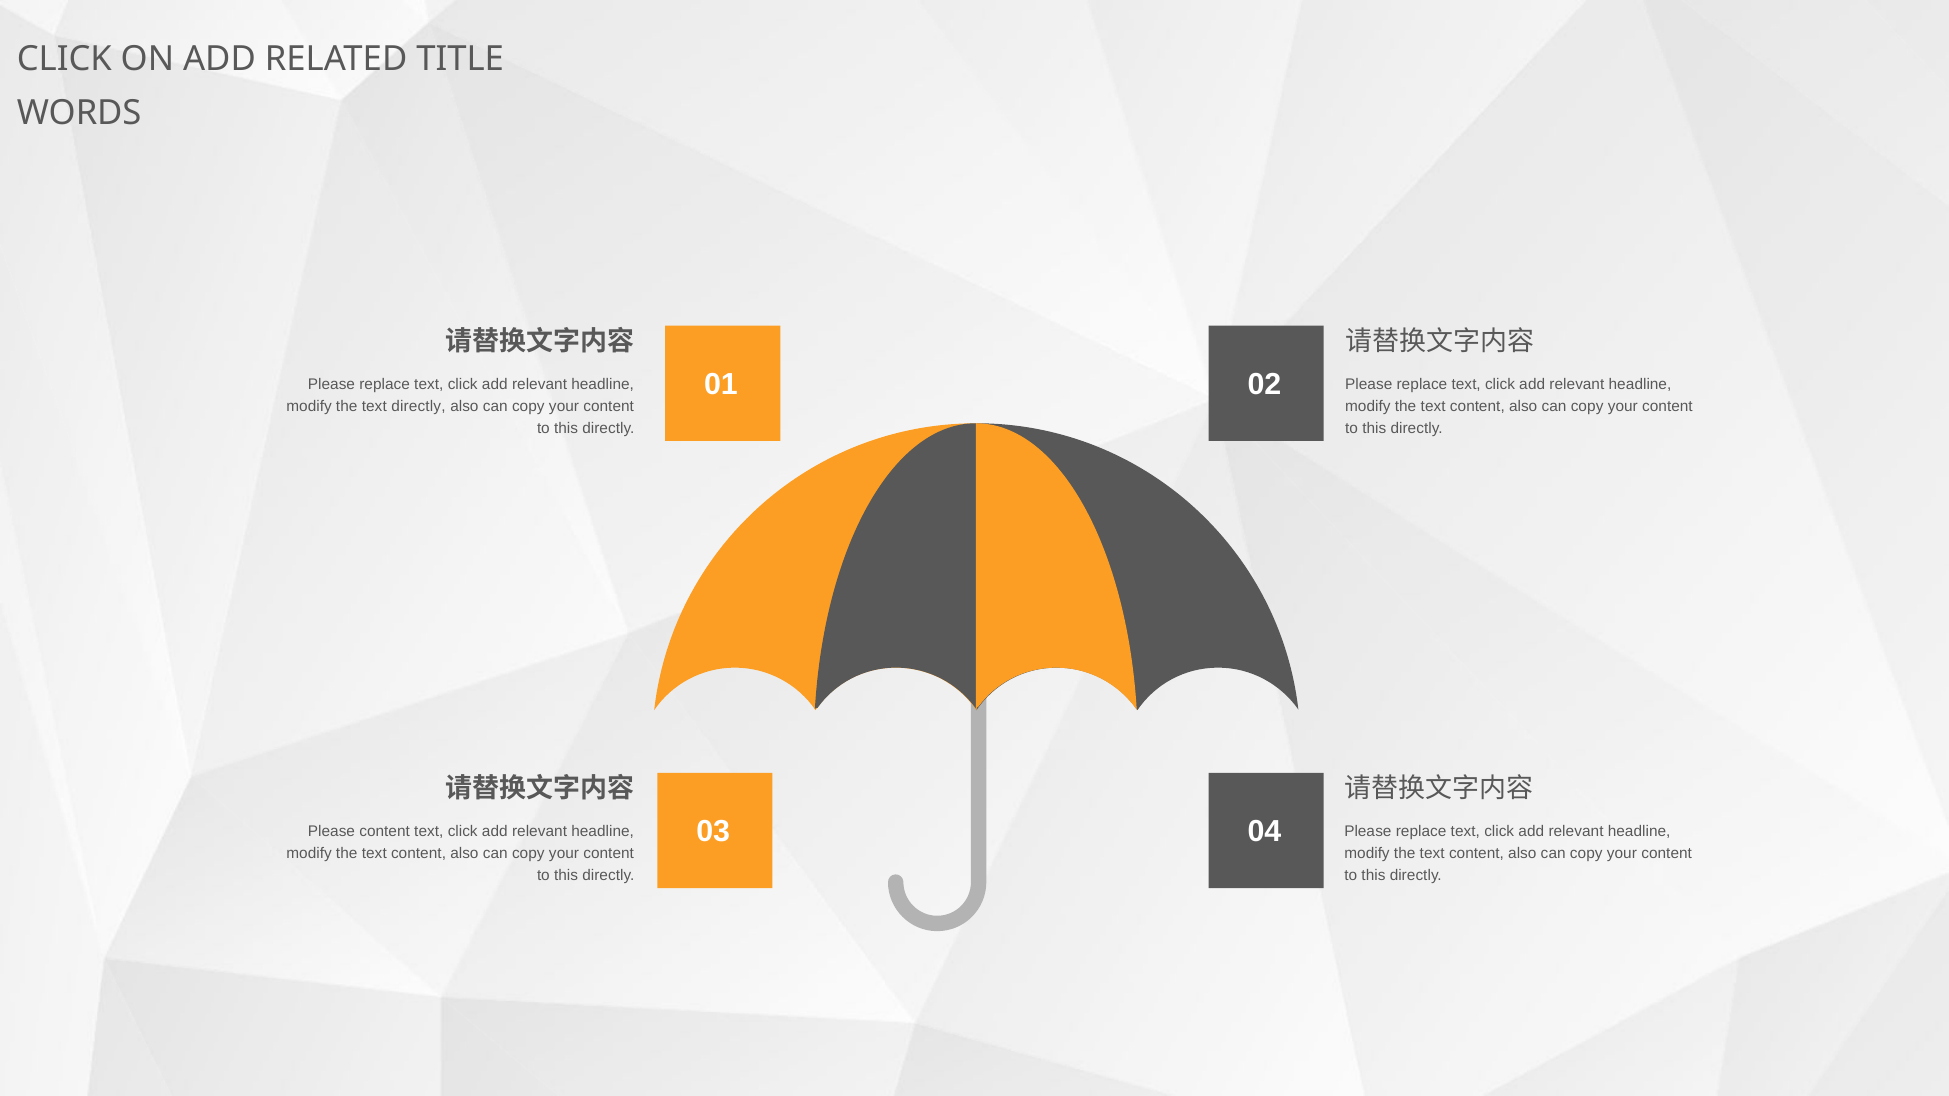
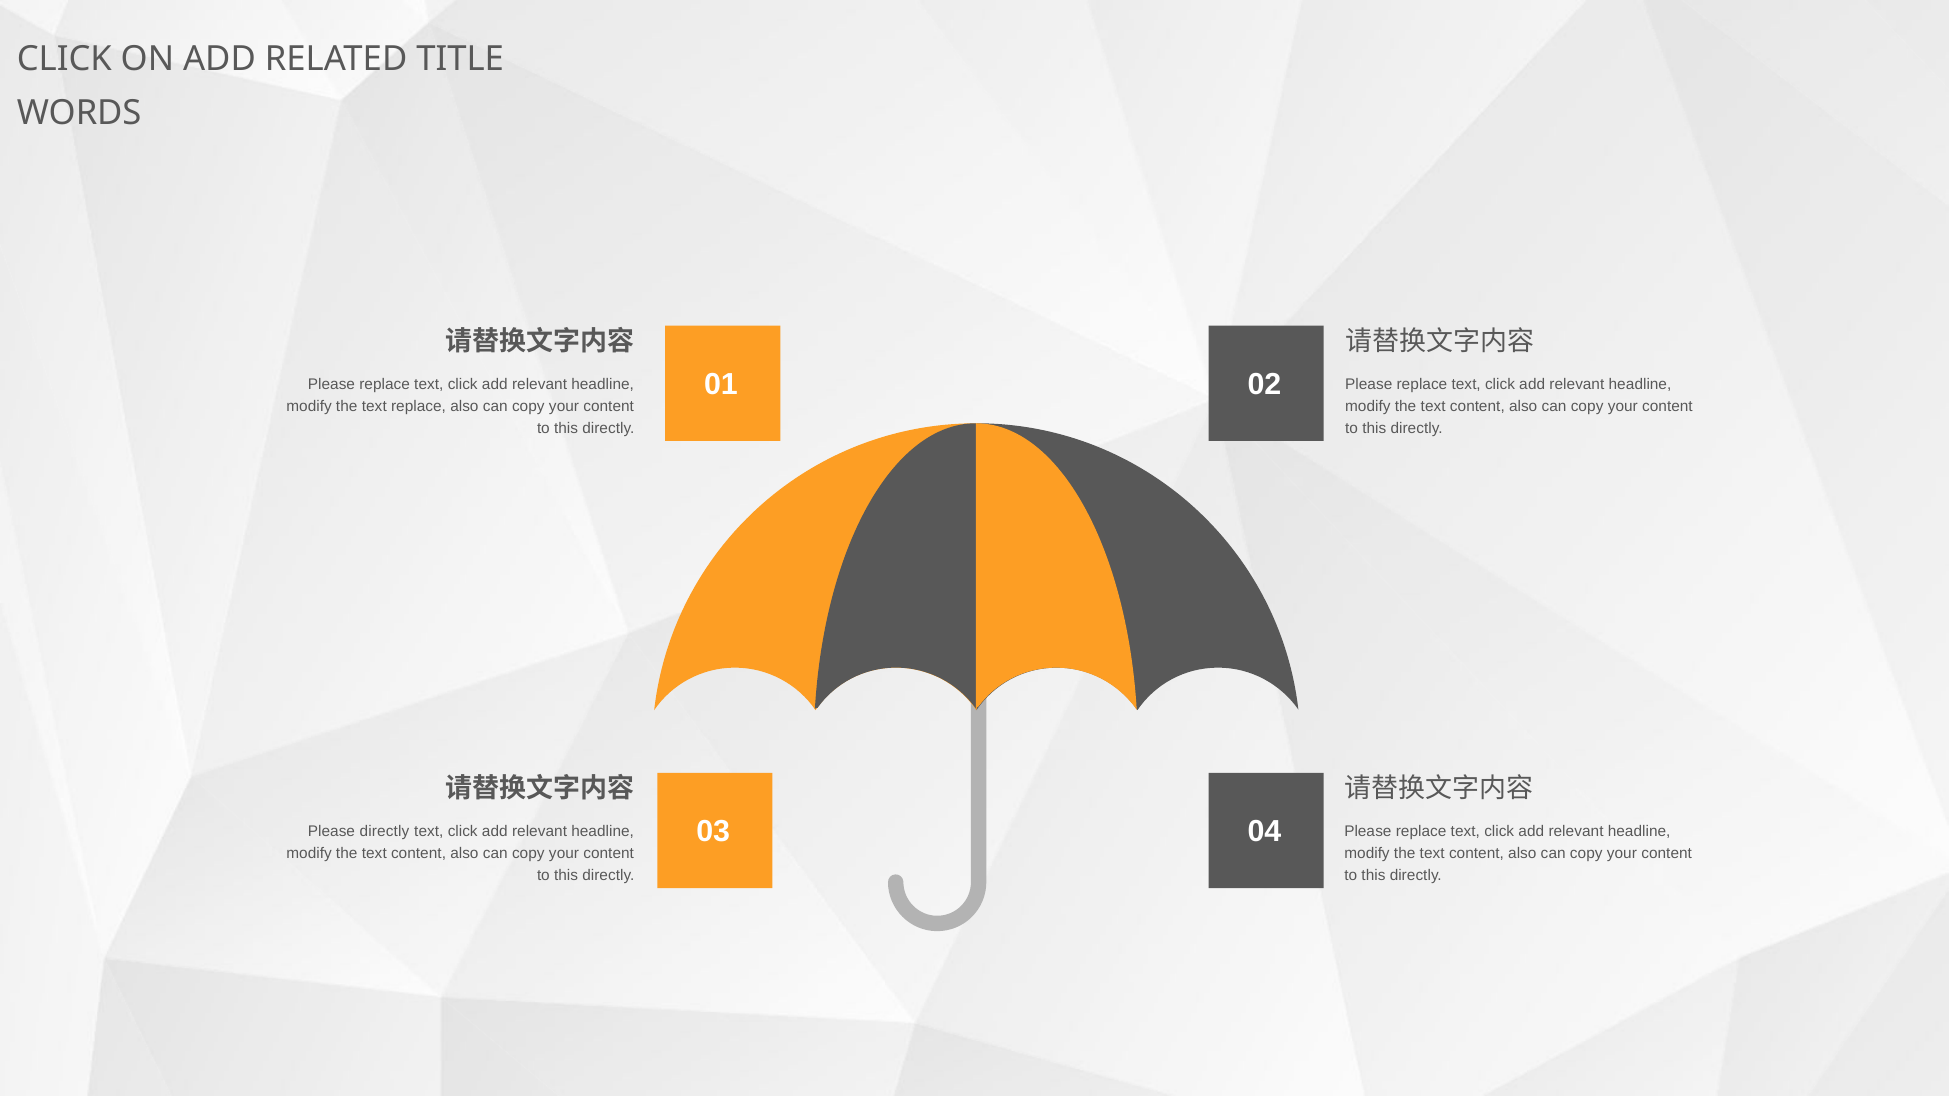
text directly: directly -> replace
Please content: content -> directly
